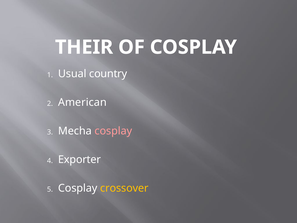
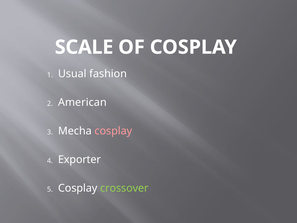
THEIR: THEIR -> SCALE
country: country -> fashion
crossover colour: yellow -> light green
